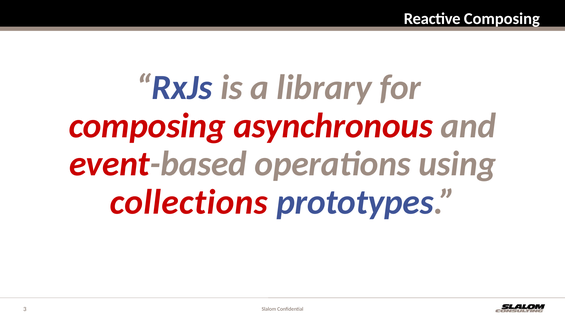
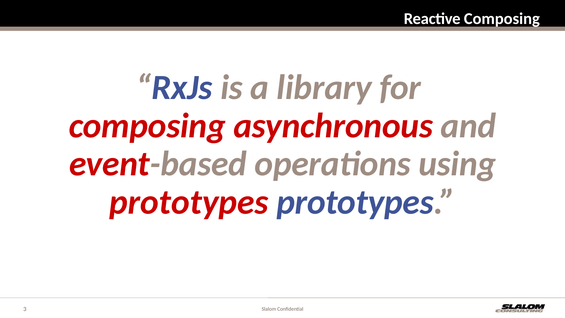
collections at (189, 202): collections -> prototypes
